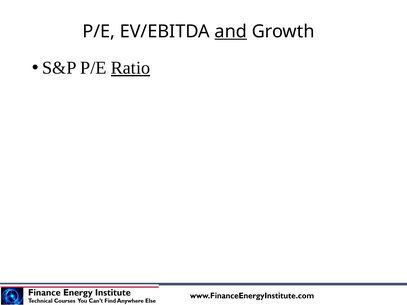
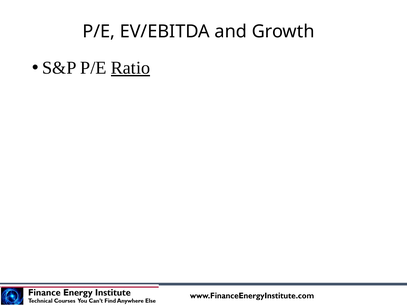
and underline: present -> none
